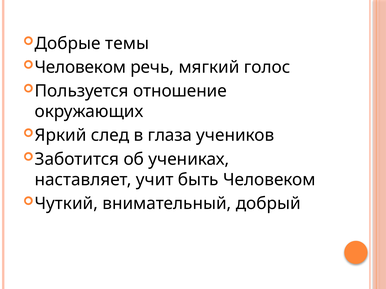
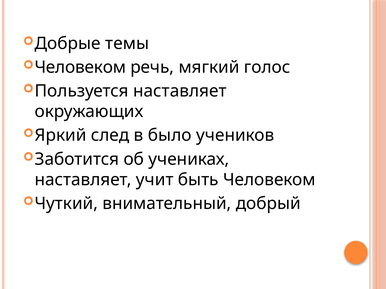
Пользуется отношение: отношение -> наставляет
глаза: глаза -> было
